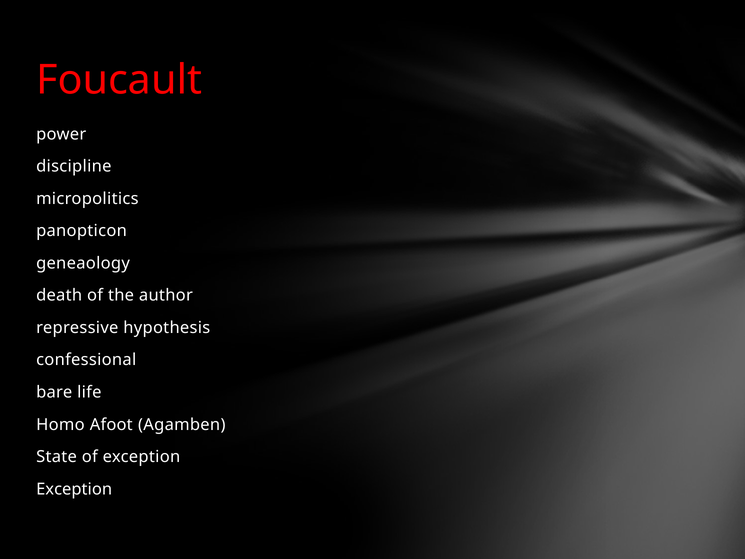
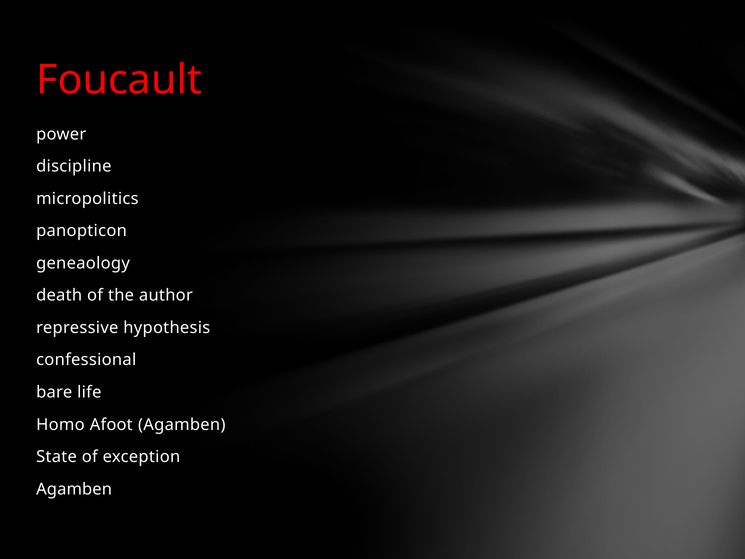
Exception at (74, 489): Exception -> Agamben
